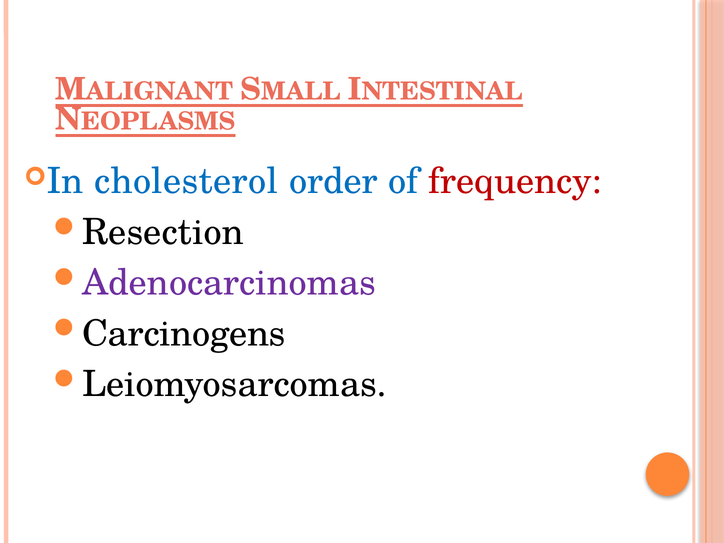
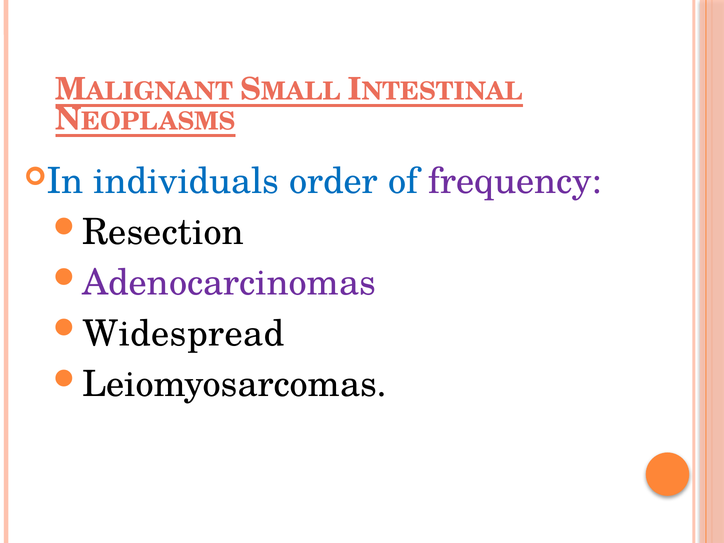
cholesterol: cholesterol -> individuals
frequency colour: red -> purple
Carcinogens: Carcinogens -> Widespread
